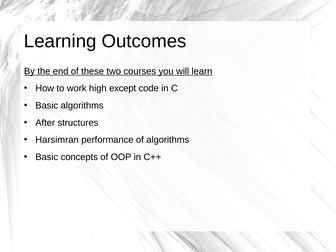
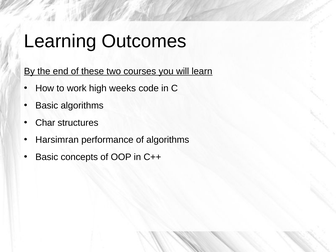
except: except -> weeks
After: After -> Char
